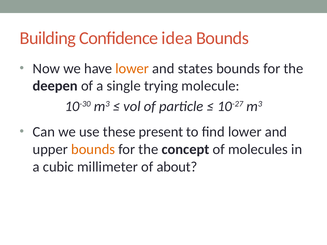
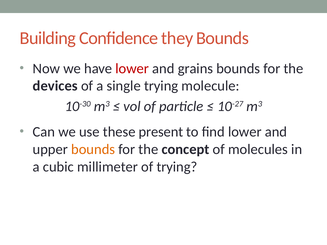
idea: idea -> they
lower at (132, 69) colour: orange -> red
states: states -> grains
deepen: deepen -> devices
of about: about -> trying
